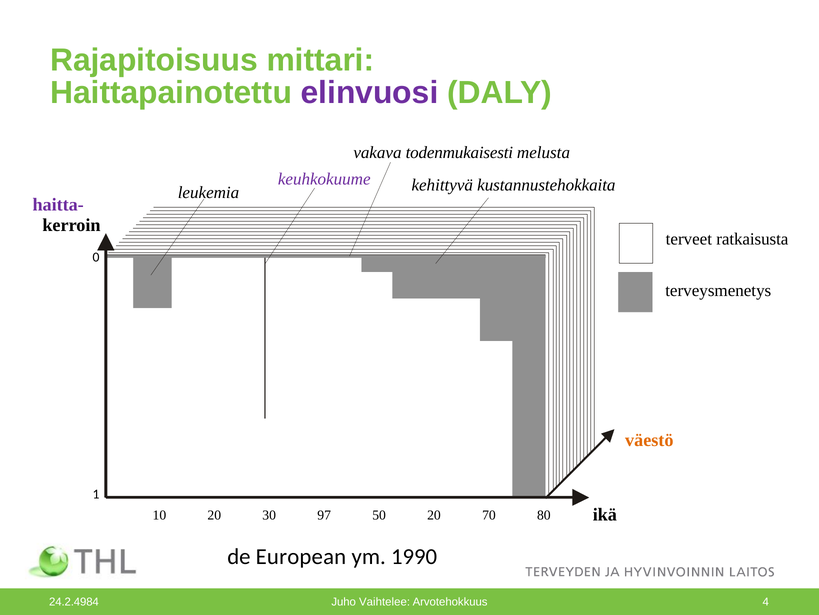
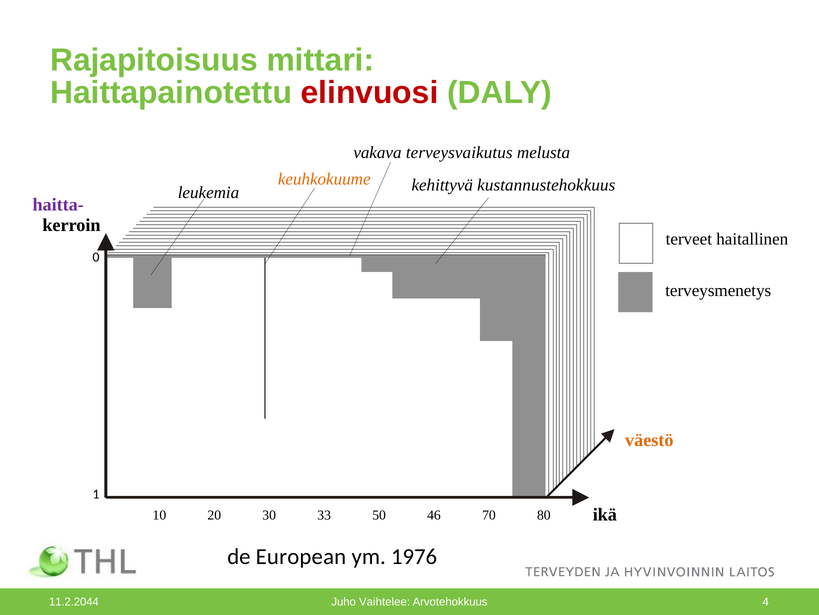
elinvuosi colour: purple -> red
todenmukaisesti: todenmukaisesti -> terveysvaikutus
keuhkokuume colour: purple -> orange
kustannustehokkaita: kustannustehokkaita -> kustannustehokkuus
ratkaisusta: ratkaisusta -> haitallinen
97: 97 -> 33
50 20: 20 -> 46
1990: 1990 -> 1976
24.2.4984: 24.2.4984 -> 11.2.2044
